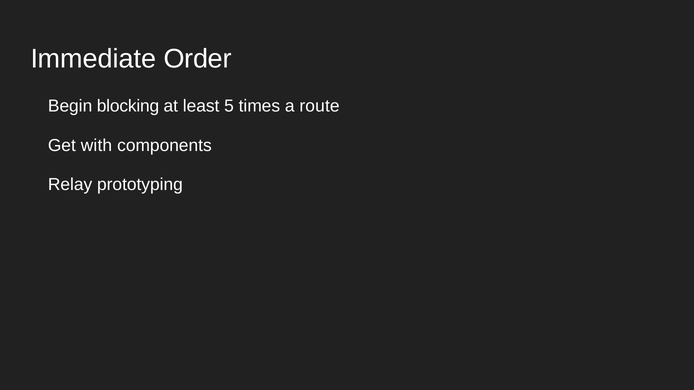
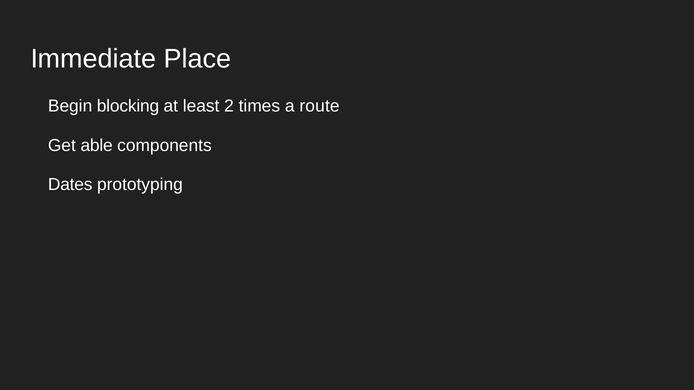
Order: Order -> Place
5: 5 -> 2
with: with -> able
Relay: Relay -> Dates
